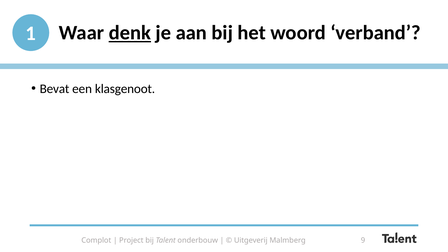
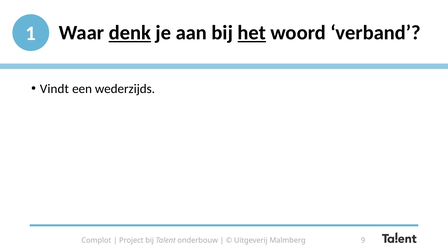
het underline: none -> present
Bevat: Bevat -> Vindt
klasgenoot: klasgenoot -> wederzijds
